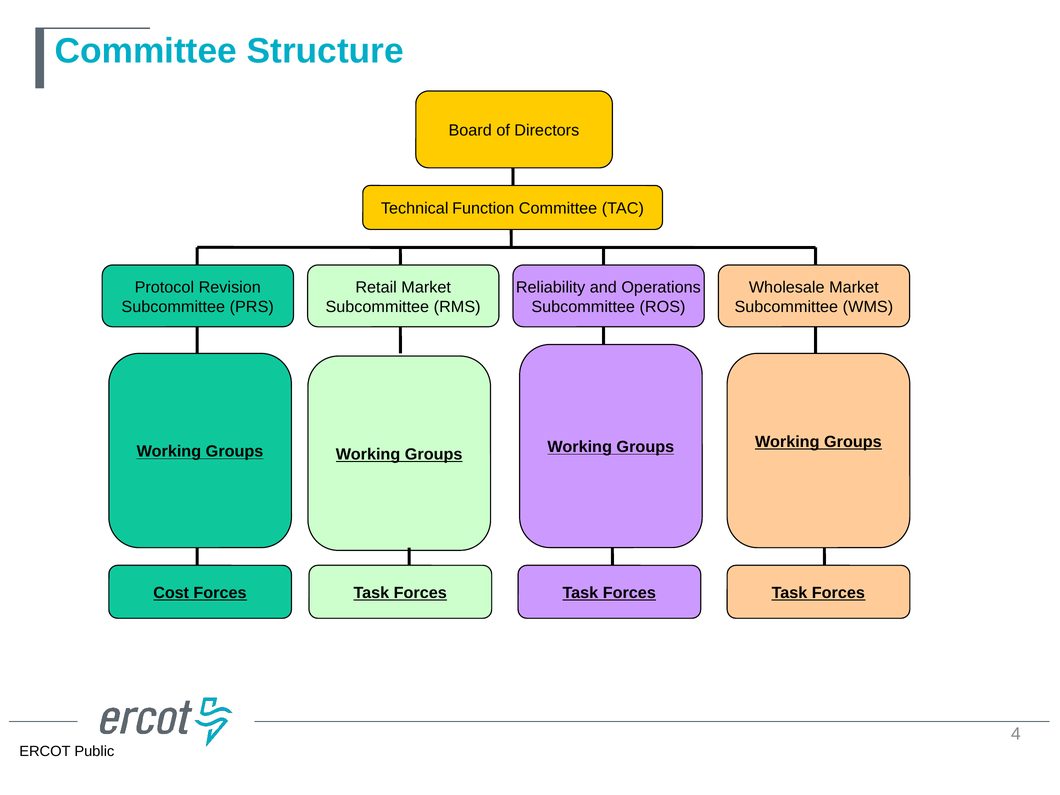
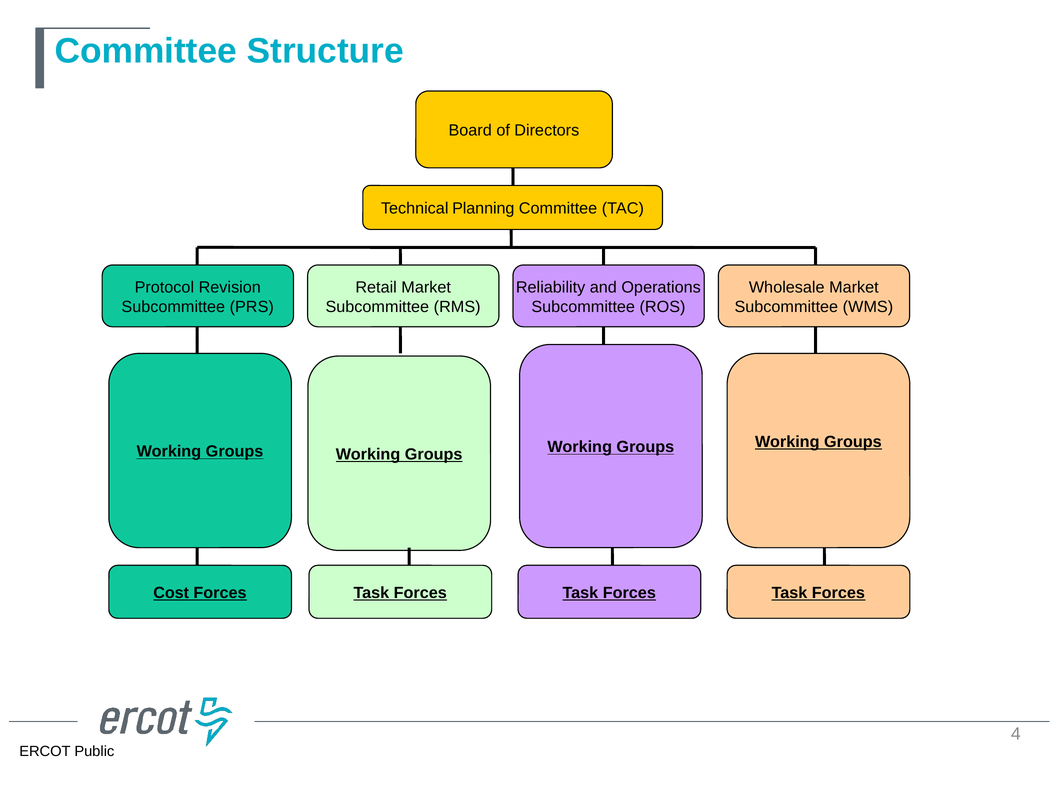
Function: Function -> Planning
